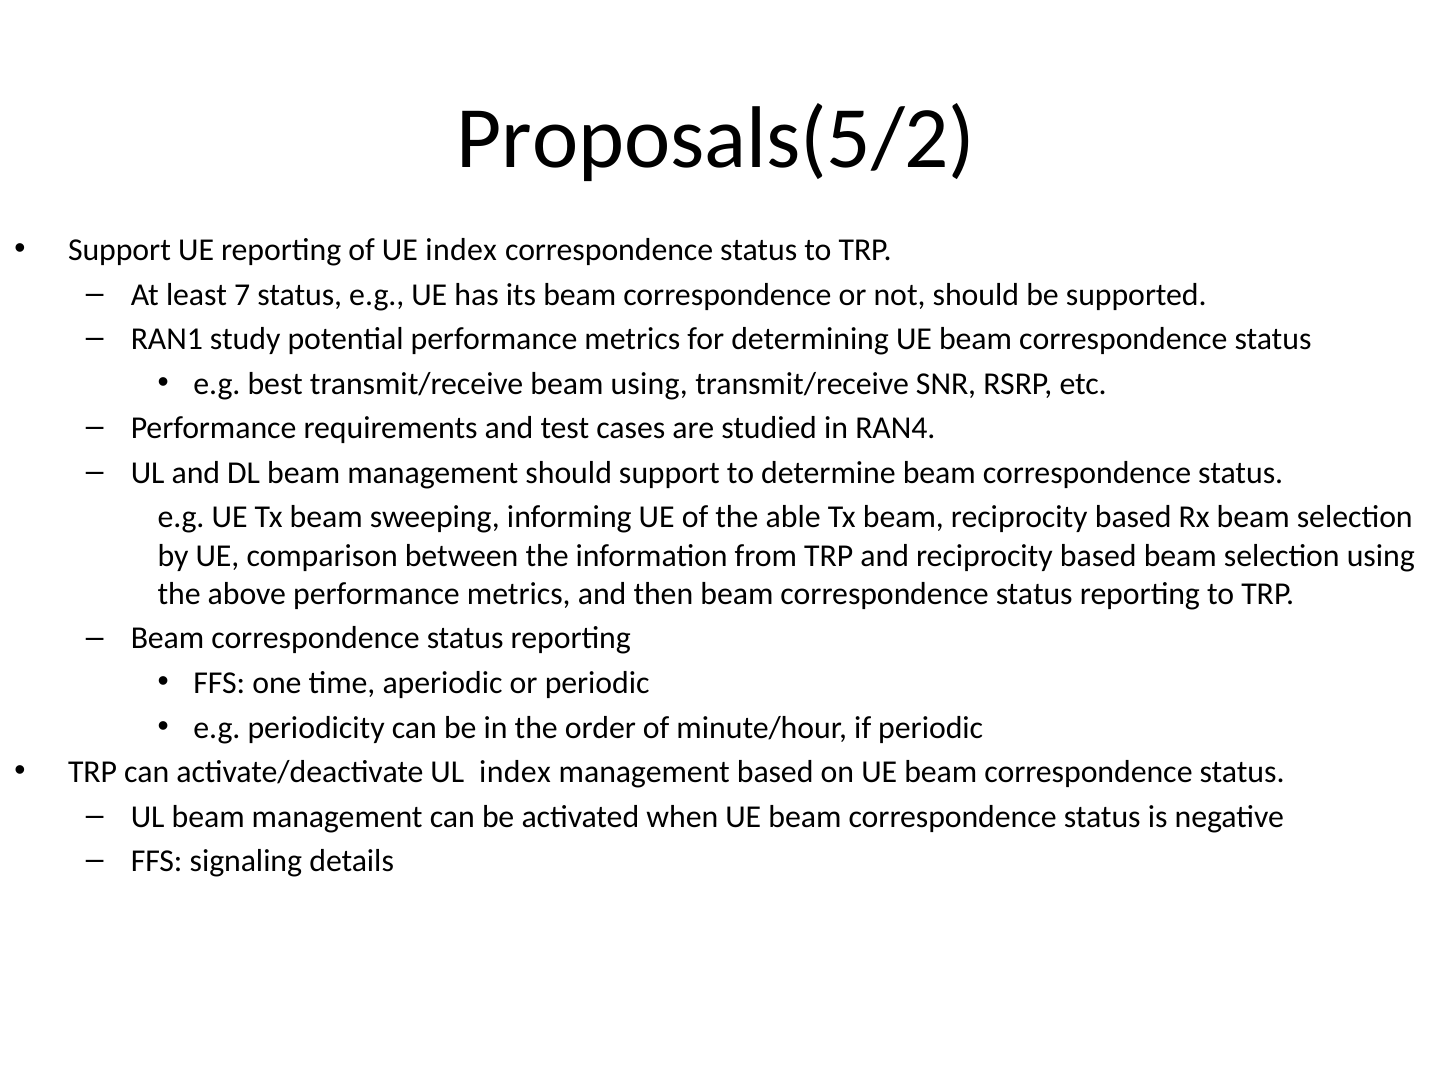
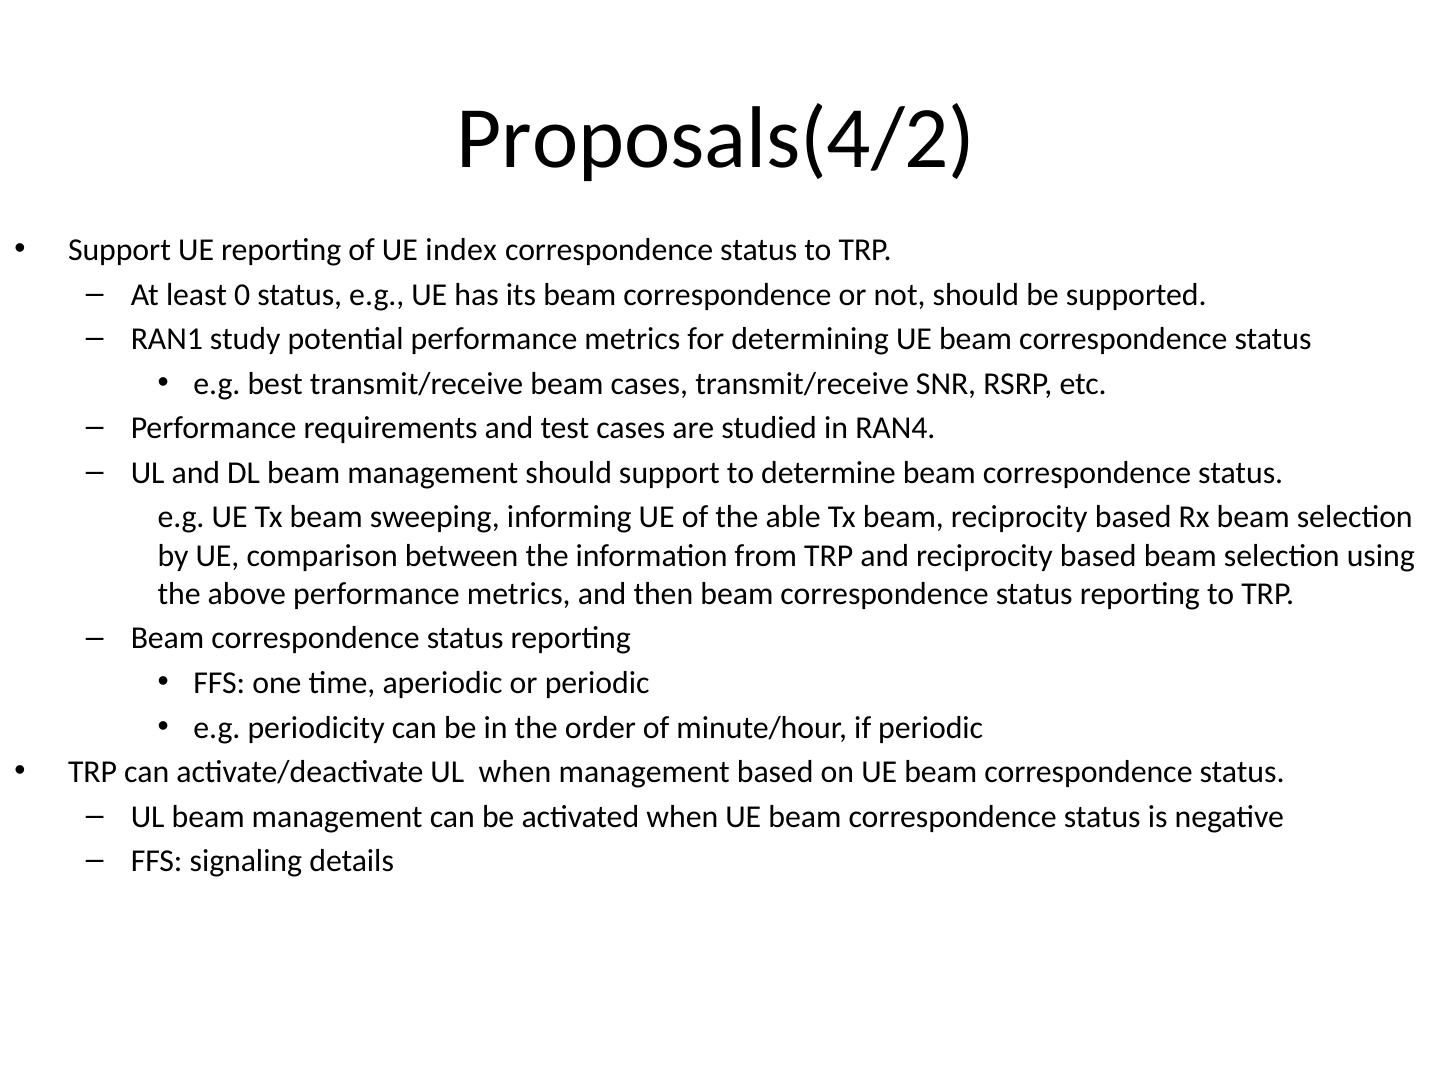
Proposals(5/2: Proposals(5/2 -> Proposals(4/2
7: 7 -> 0
beam using: using -> cases
UL index: index -> when
